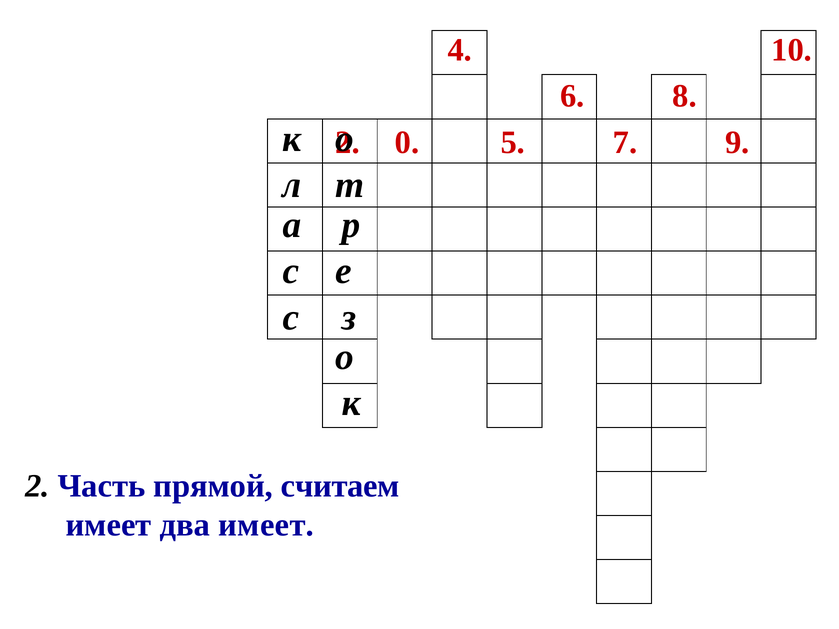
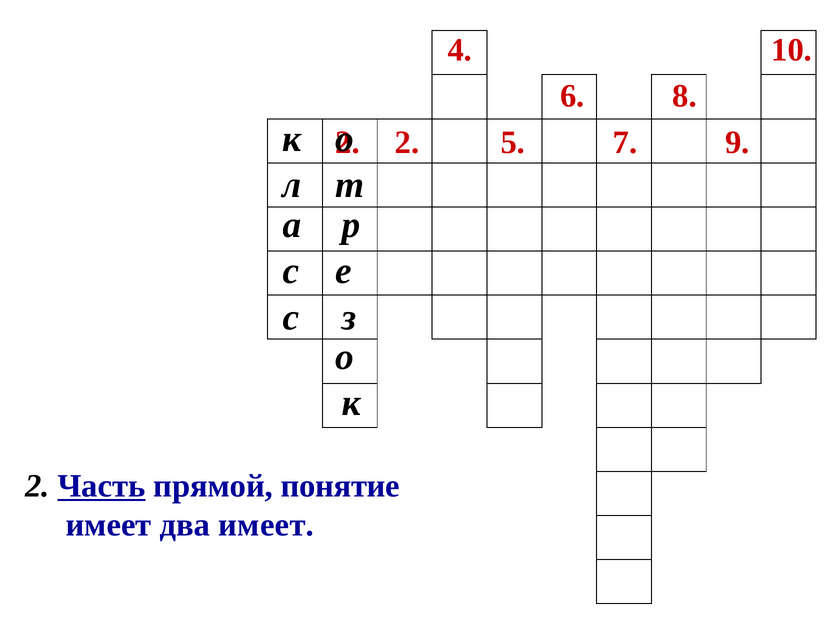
0 at (407, 142): 0 -> 2
Часть underline: none -> present
считаем: считаем -> понятие
